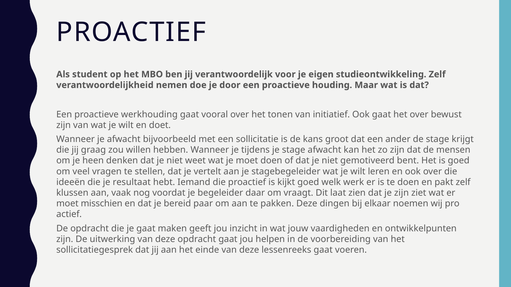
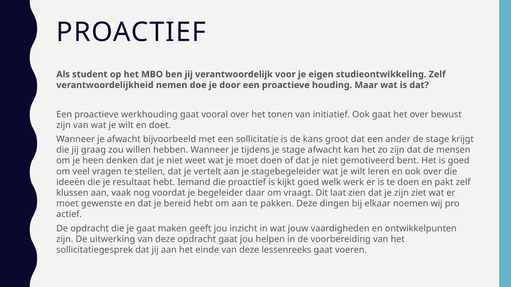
misschien: misschien -> gewenste
bereid paar: paar -> hebt
